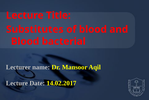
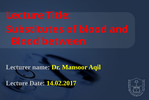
bacterial: bacterial -> between
